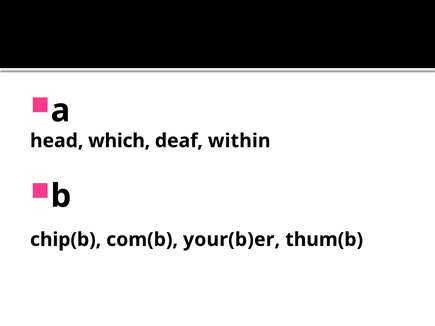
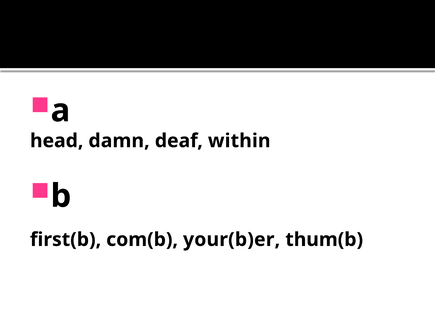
which: which -> damn
chip(b: chip(b -> first(b
